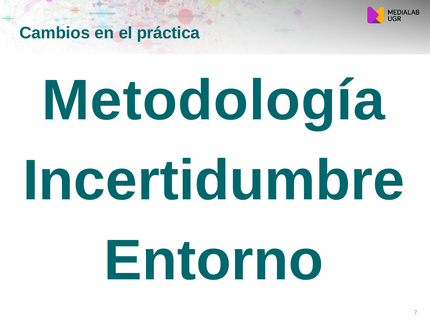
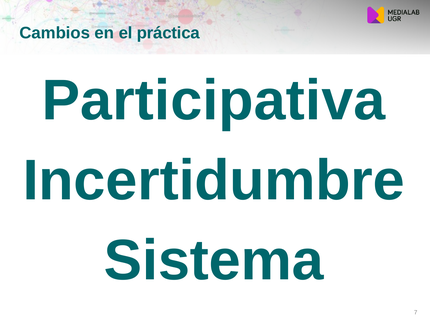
Metodología: Metodología -> Participativa
Entorno: Entorno -> Sistema
